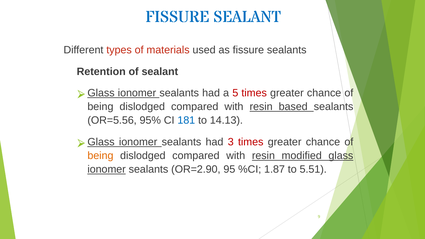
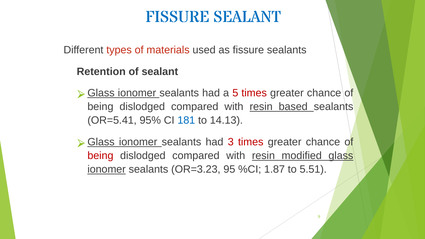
OR=5.56: OR=5.56 -> OR=5.41
being at (100, 156) colour: orange -> red
OR=2.90: OR=2.90 -> OR=3.23
